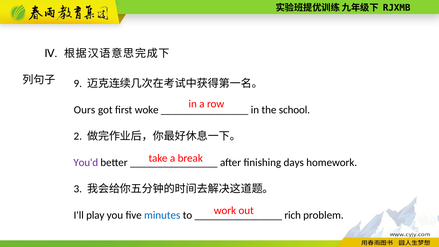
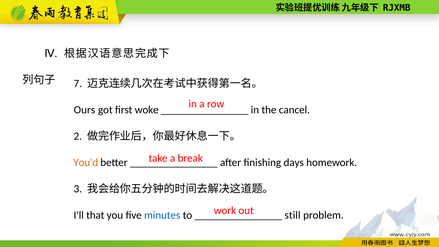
9: 9 -> 7
school: school -> cancel
You'd colour: purple -> orange
play: play -> that
rich: rich -> still
